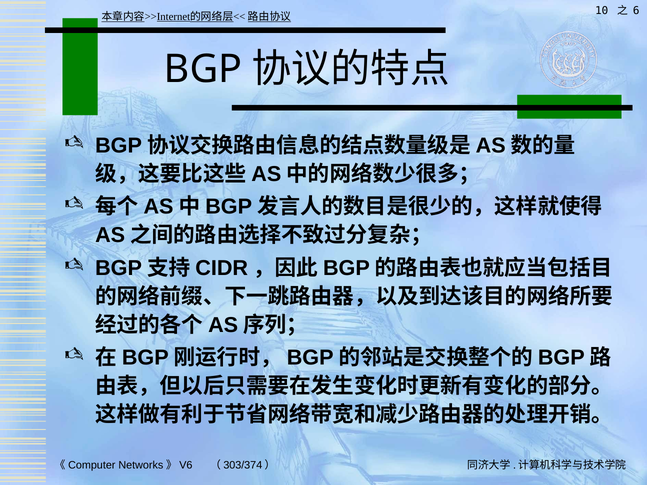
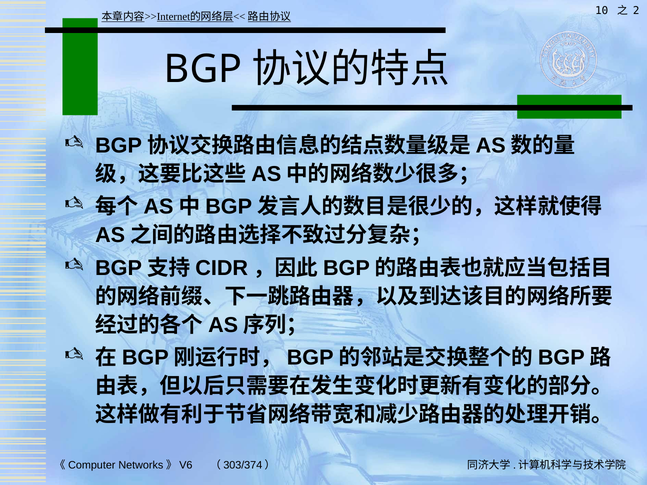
6: 6 -> 2
